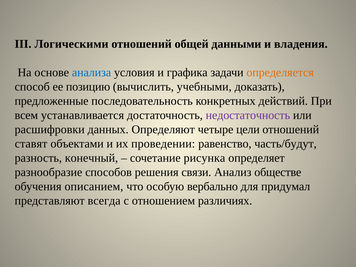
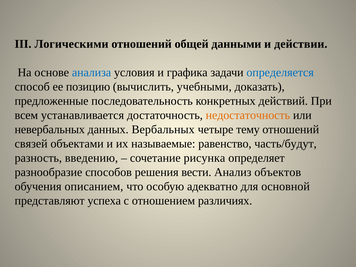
владения: владения -> действии
определяется colour: orange -> blue
недостаточность colour: purple -> orange
расшифровки: расшифровки -> невербальных
Определяют: Определяют -> Вербальных
цели: цели -> тему
ставят: ставят -> связей
проведении: проведении -> называемые
конечный: конечный -> введению
связи: связи -> вести
обществе: обществе -> объектов
вербально: вербально -> адекватно
придумал: придумал -> основной
всегда: всегда -> успеха
